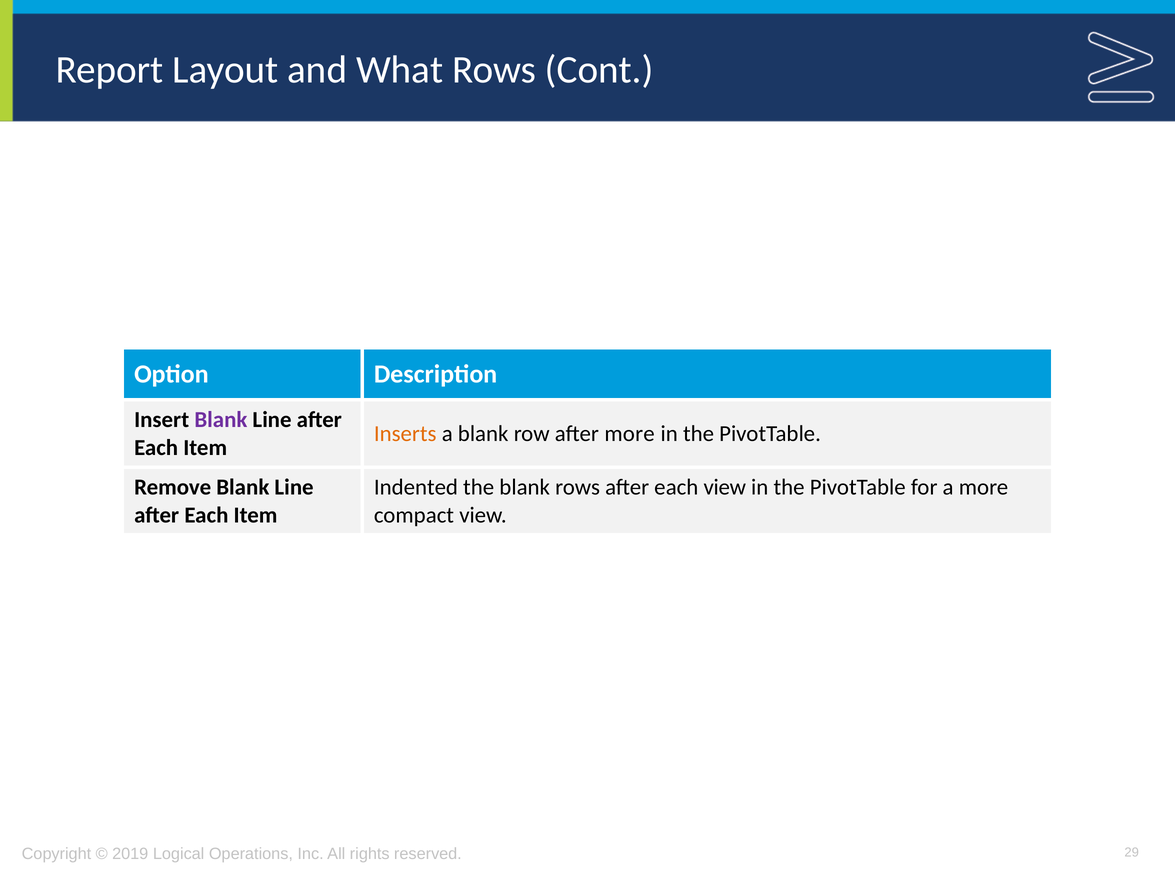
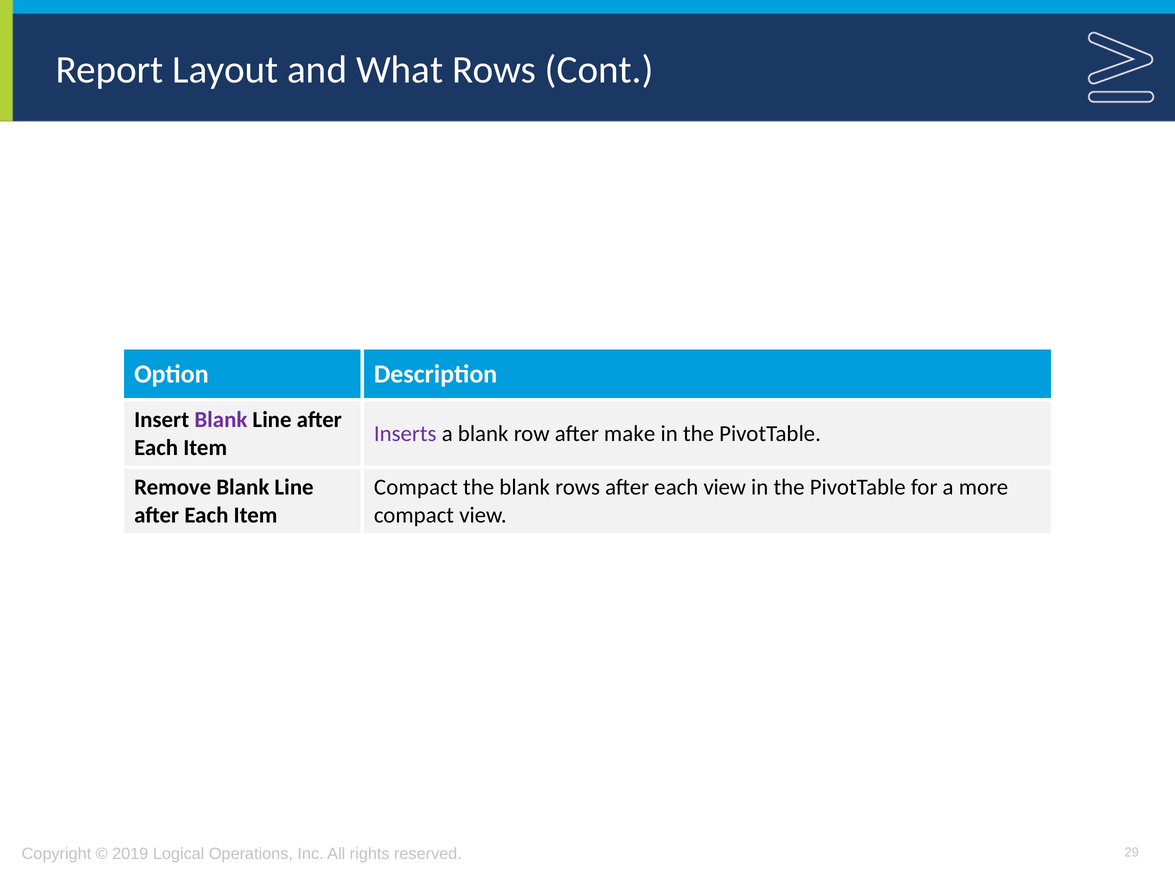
Inserts colour: orange -> purple
after more: more -> make
Indented at (416, 487): Indented -> Compact
